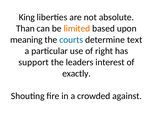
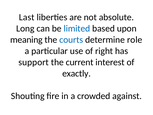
King: King -> Last
Than: Than -> Long
limited colour: orange -> blue
text: text -> role
leaders: leaders -> current
